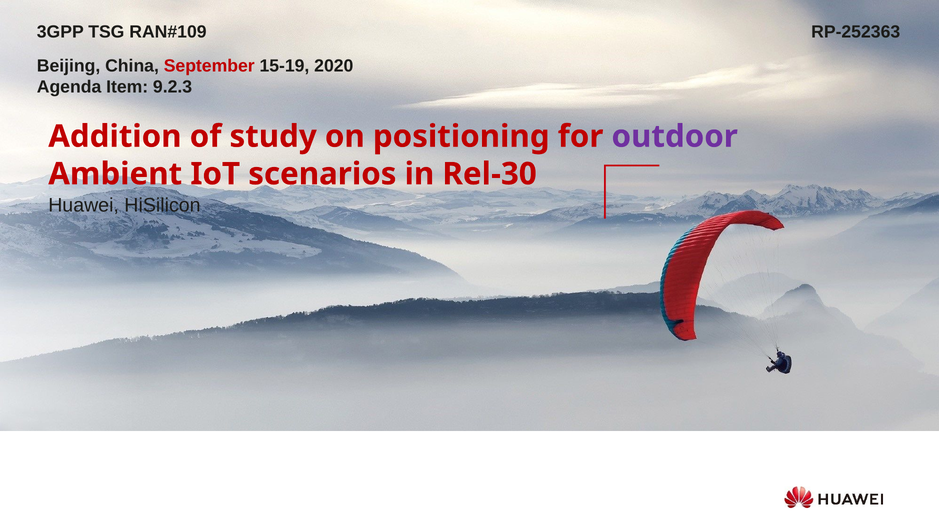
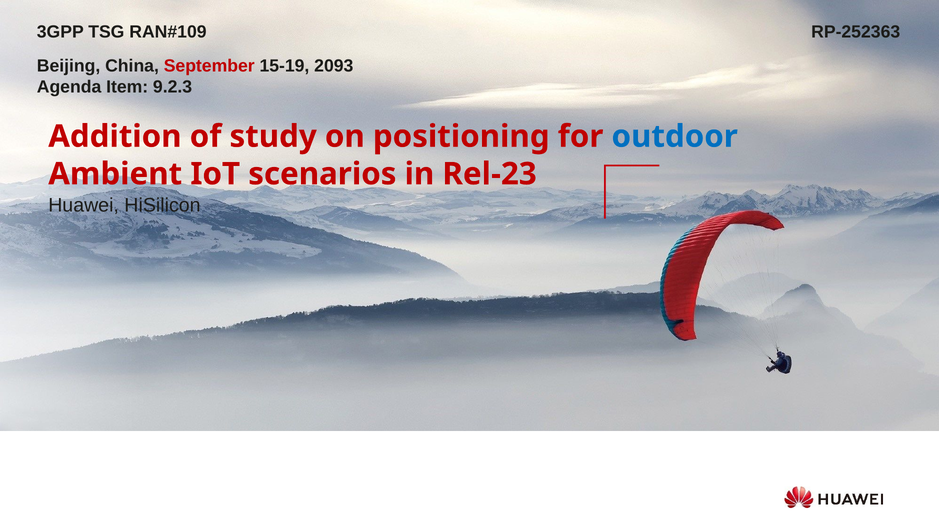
2020: 2020 -> 2093
outdoor colour: purple -> blue
Rel-30: Rel-30 -> Rel-23
